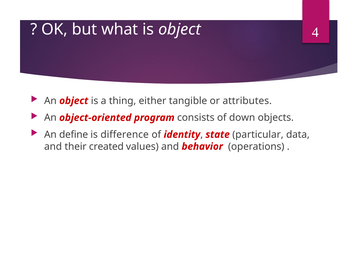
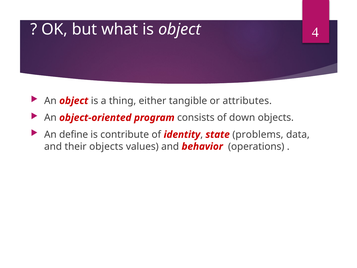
difference: difference -> contribute
particular: particular -> problems
their created: created -> objects
